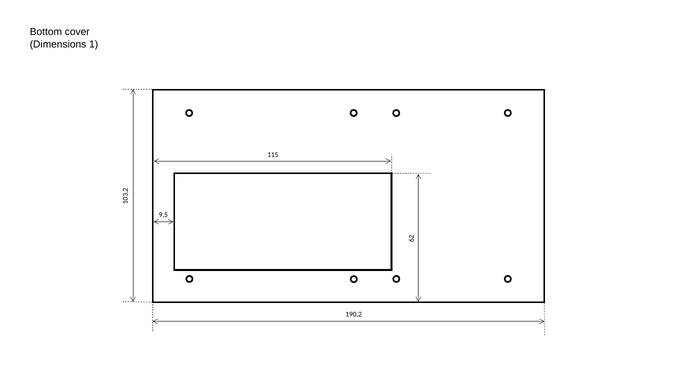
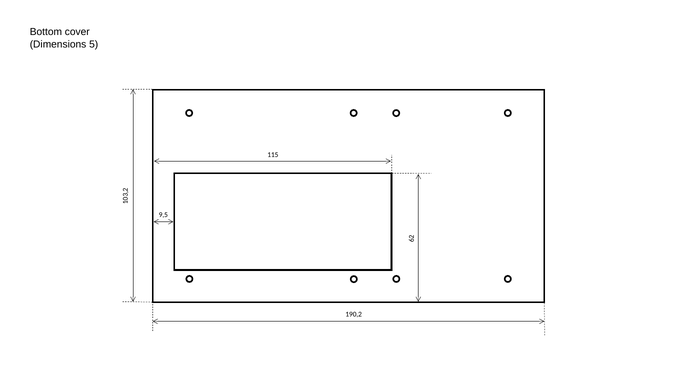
Dimensions 1: 1 -> 5
